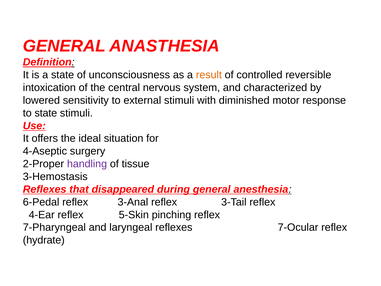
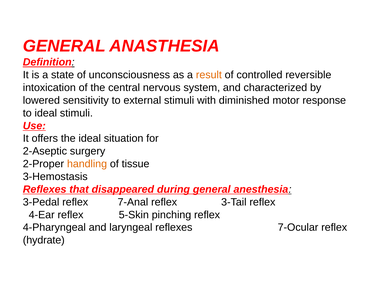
to state: state -> ideal
4-Aseptic: 4-Aseptic -> 2-Aseptic
handling colour: purple -> orange
6-Pedal: 6-Pedal -> 3-Pedal
3-Anal: 3-Anal -> 7-Anal
7-Pharyngeal: 7-Pharyngeal -> 4-Pharyngeal
